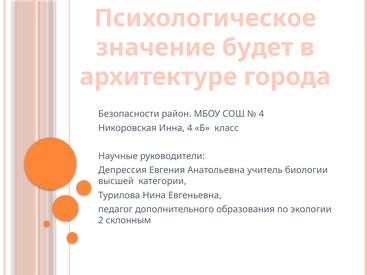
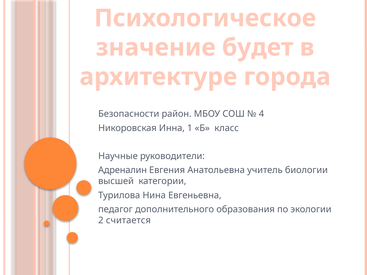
Инна 4: 4 -> 1
Депрессия: Депрессия -> Адреналин
склонным: склонным -> считается
